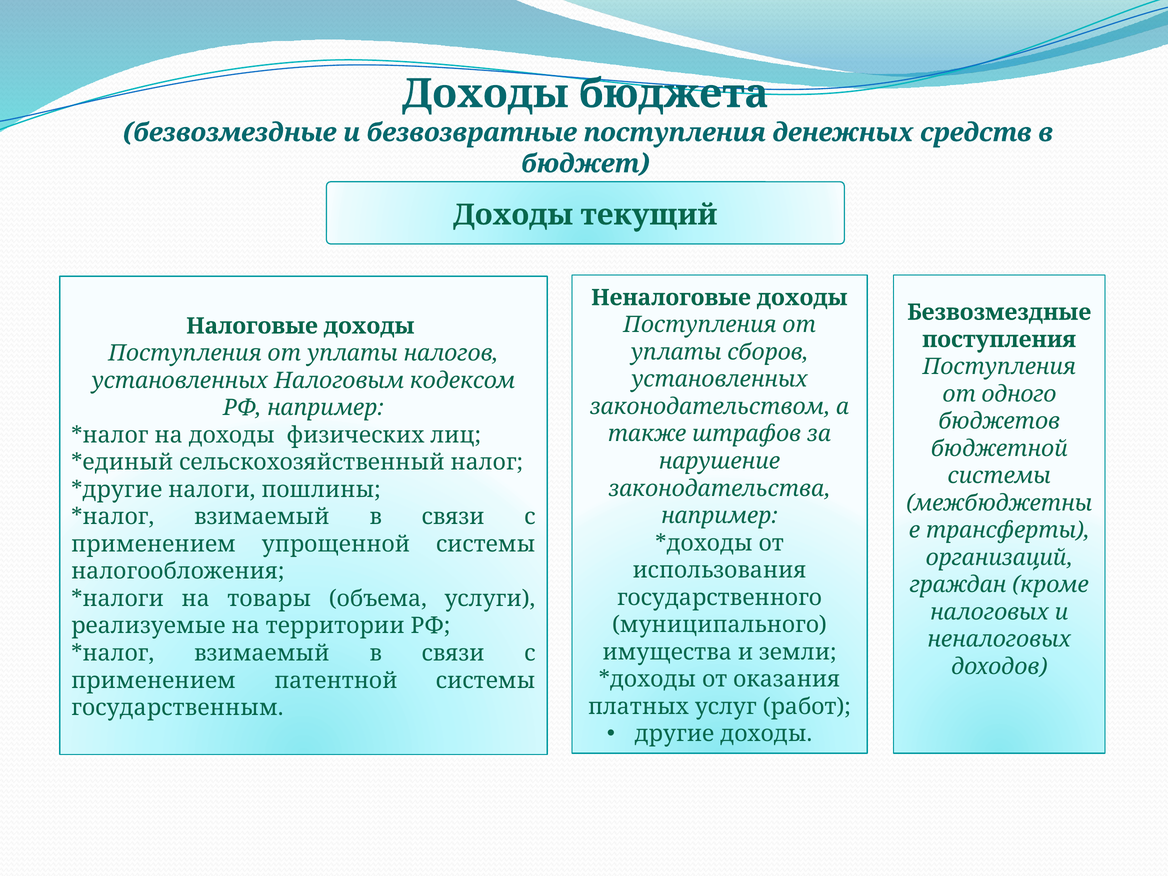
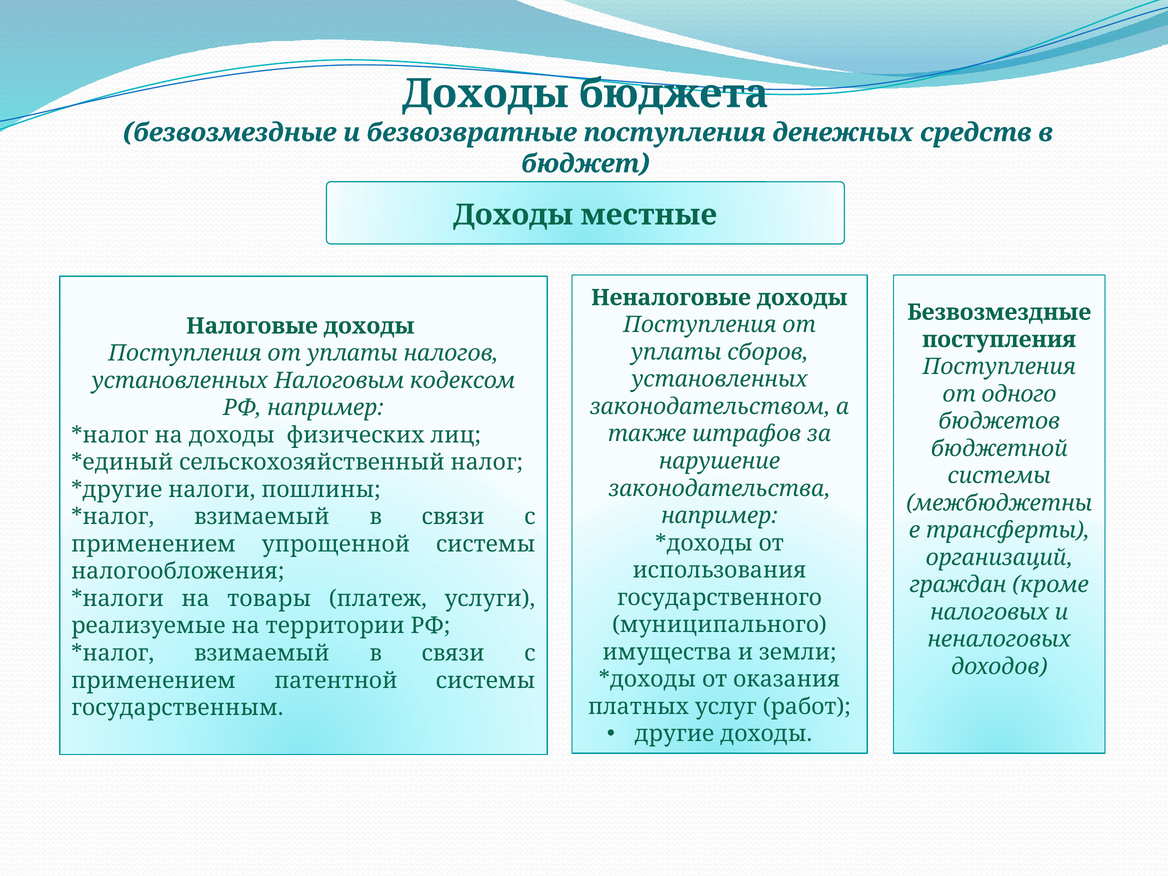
текущий: текущий -> местные
объема: объема -> платеж
